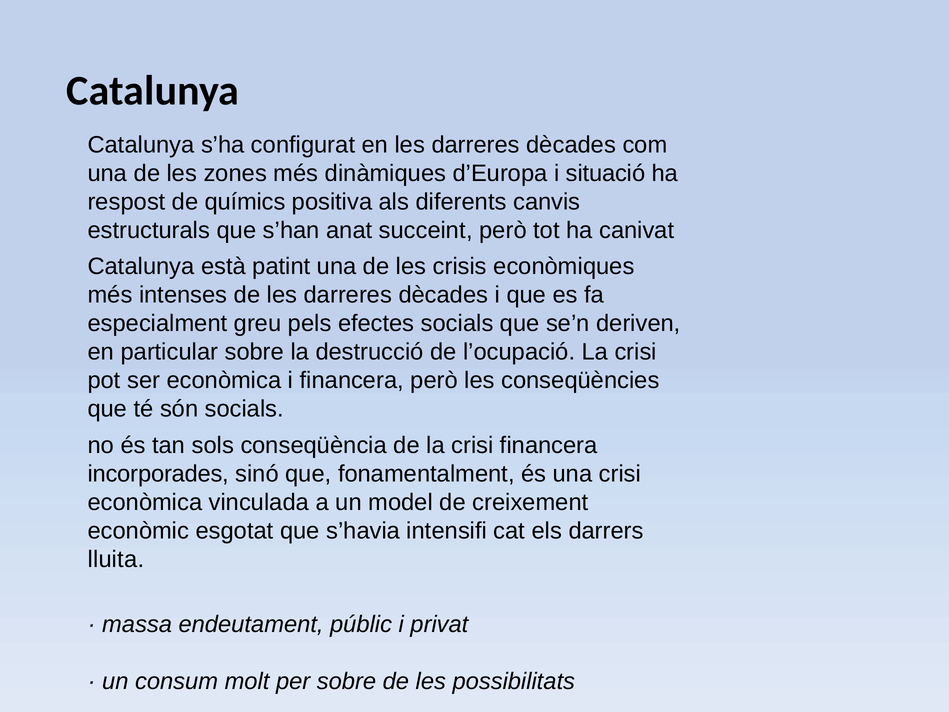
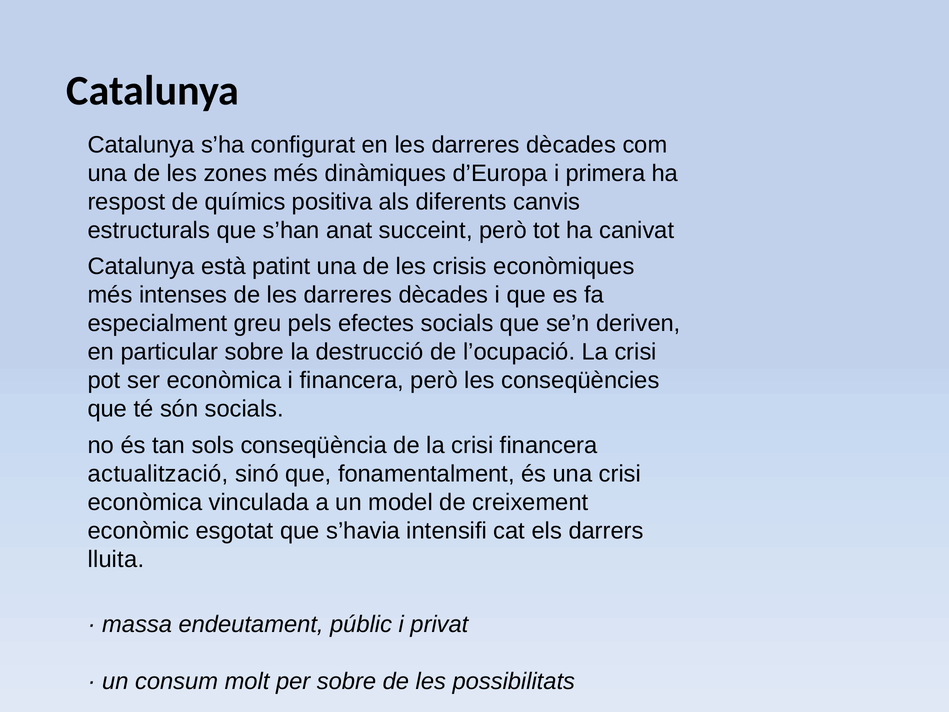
situació: situació -> primera
incorporades: incorporades -> actualització
